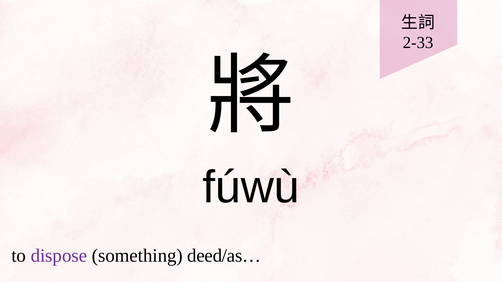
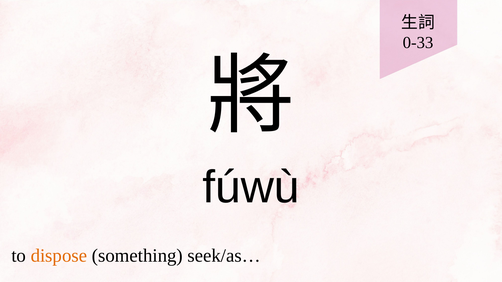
2-33: 2-33 -> 0-33
dispose colour: purple -> orange
deed/as…: deed/as… -> seek/as…
